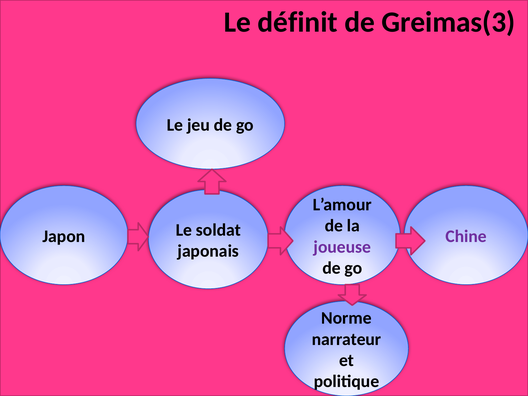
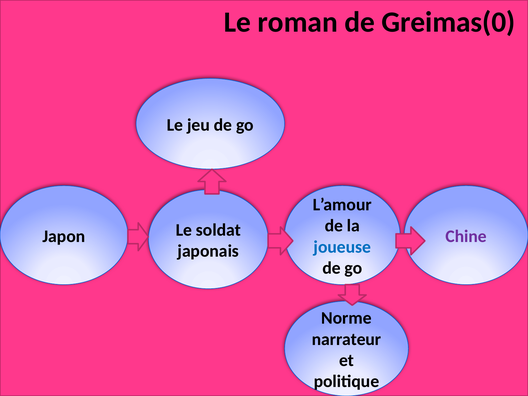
définit: définit -> roman
Greimas(3: Greimas(3 -> Greimas(0
joueuse colour: purple -> blue
